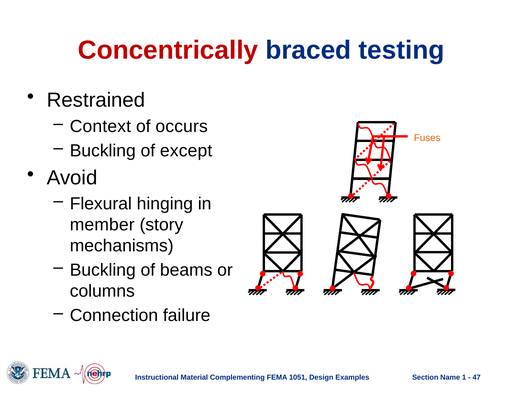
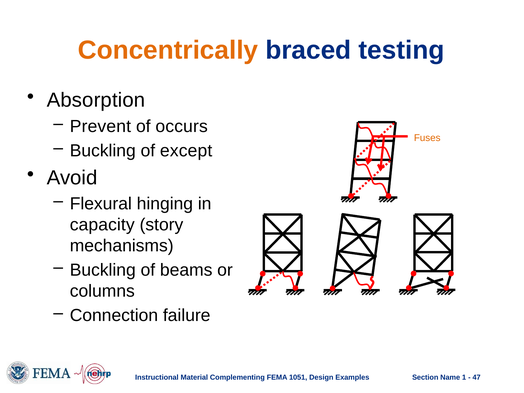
Concentrically colour: red -> orange
Restrained: Restrained -> Absorption
Context: Context -> Prevent
member: member -> capacity
